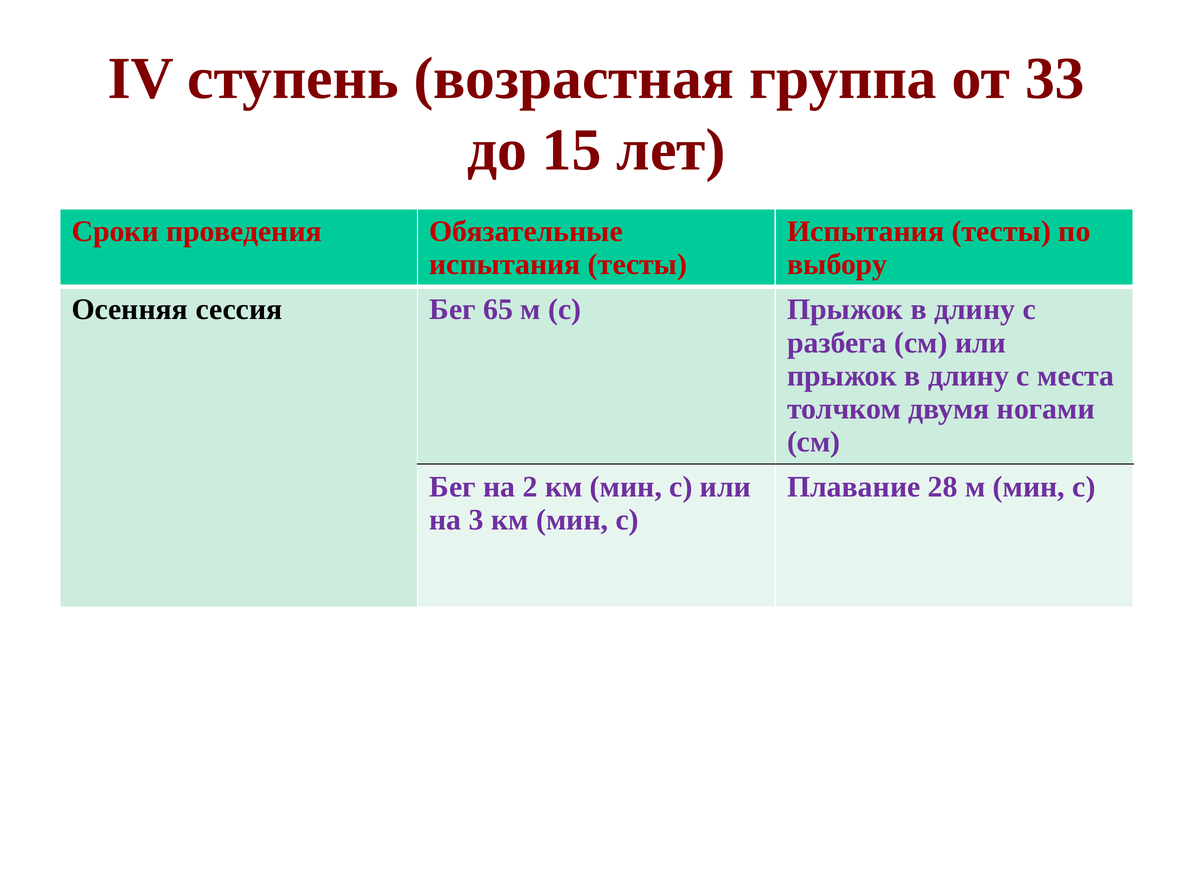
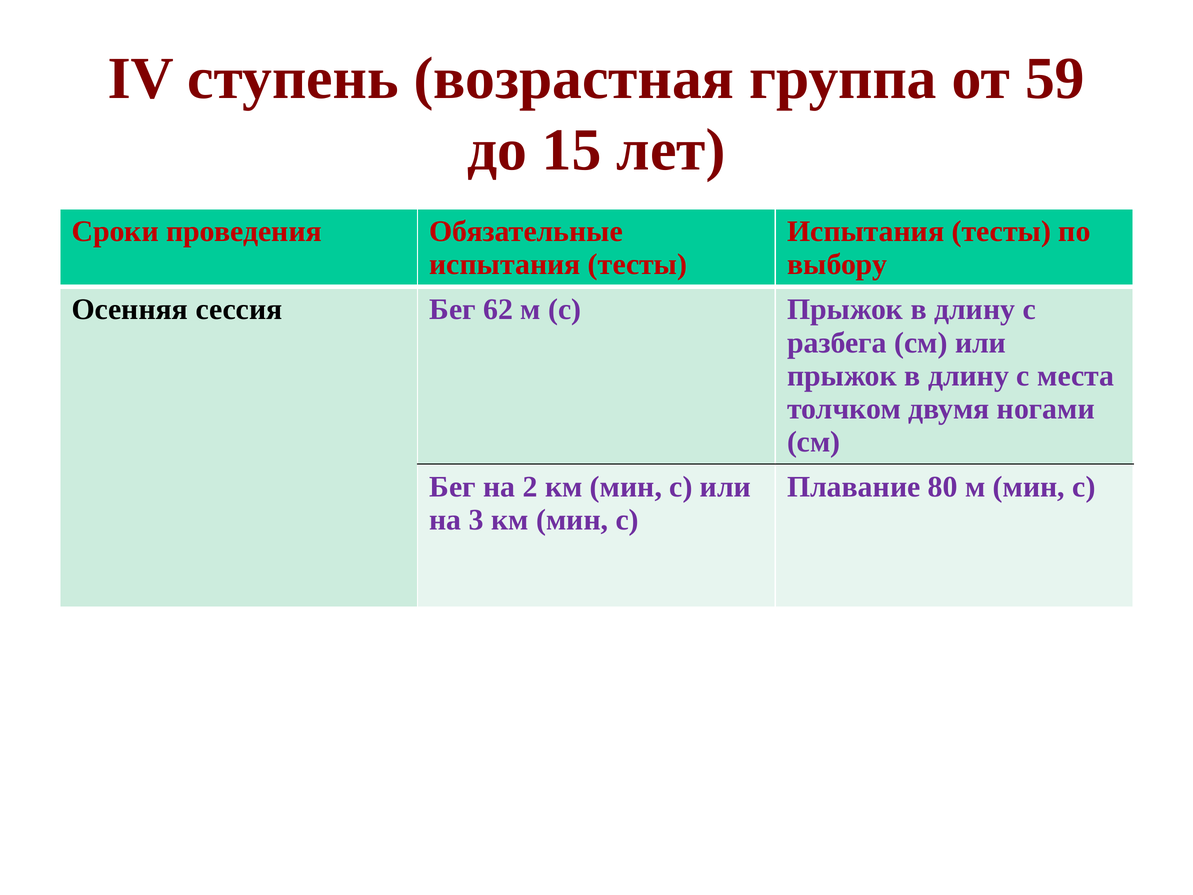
33: 33 -> 59
65: 65 -> 62
28: 28 -> 80
